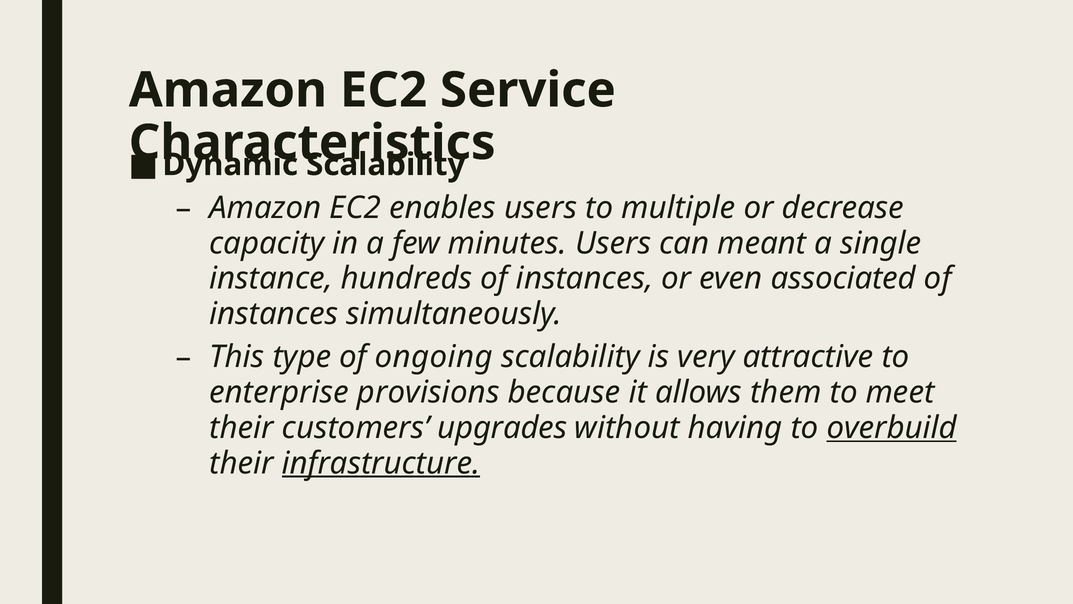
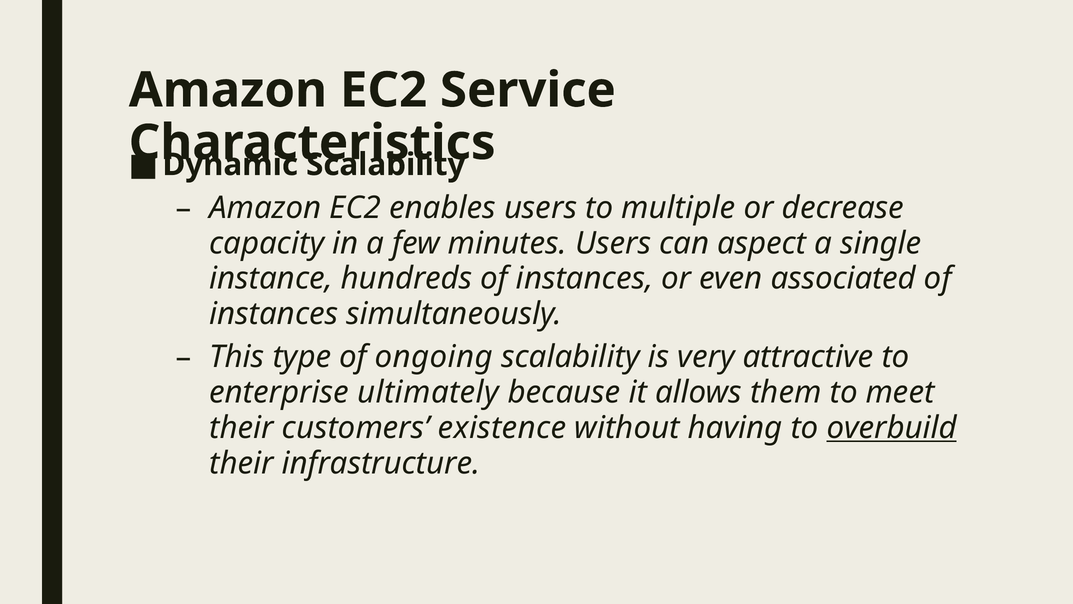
meant: meant -> aspect
provisions: provisions -> ultimately
upgrades: upgrades -> existence
infrastructure underline: present -> none
